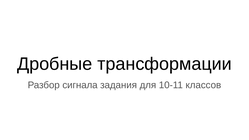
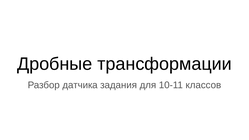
сигнала: сигнала -> датчика
